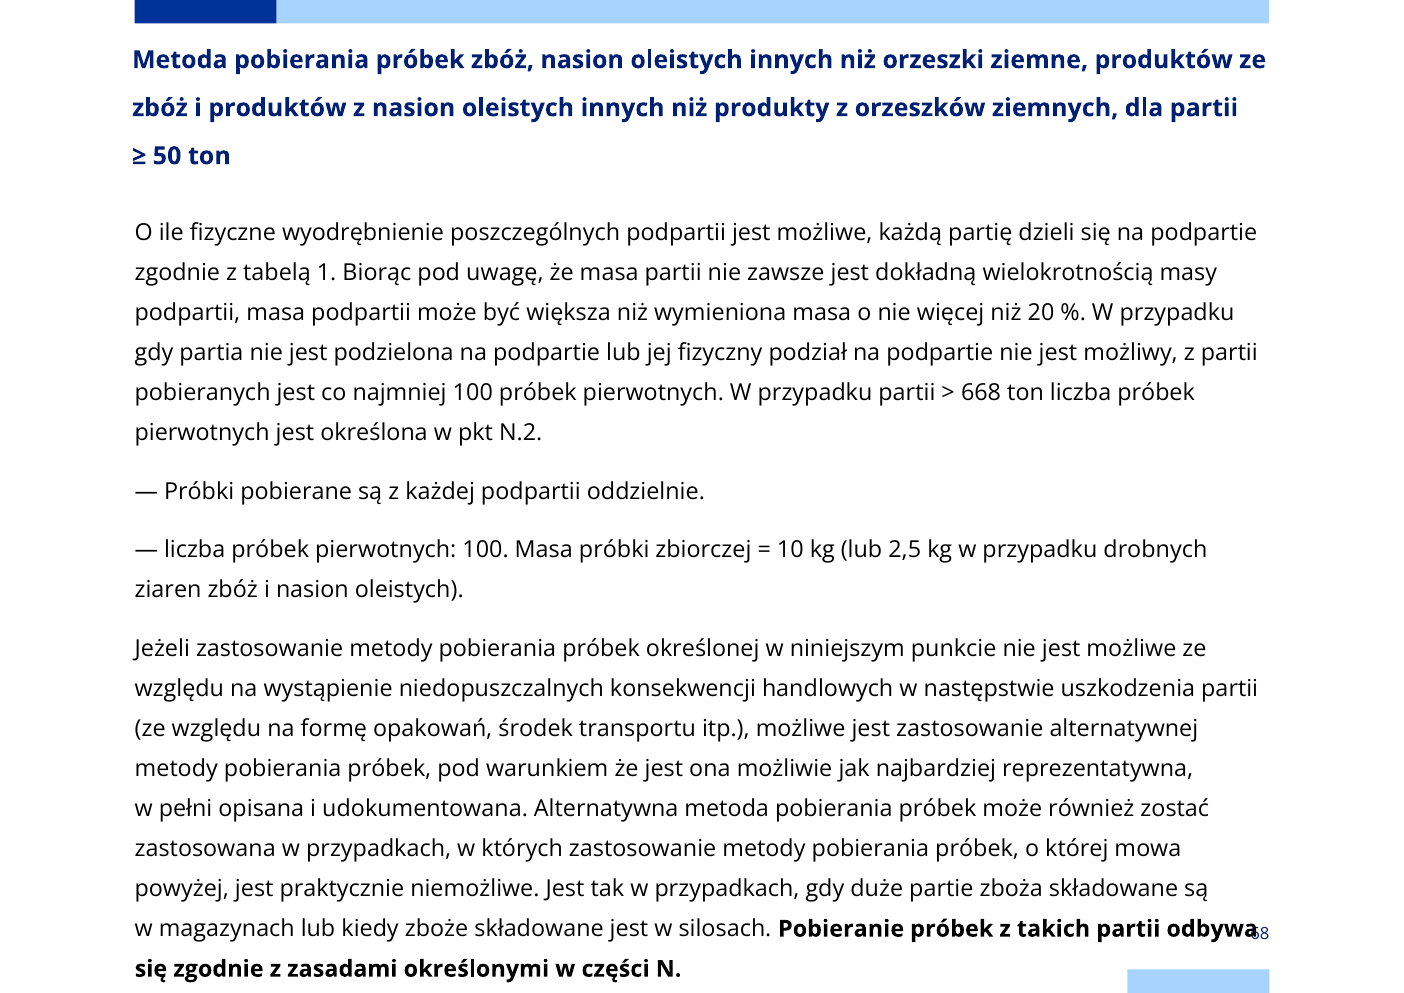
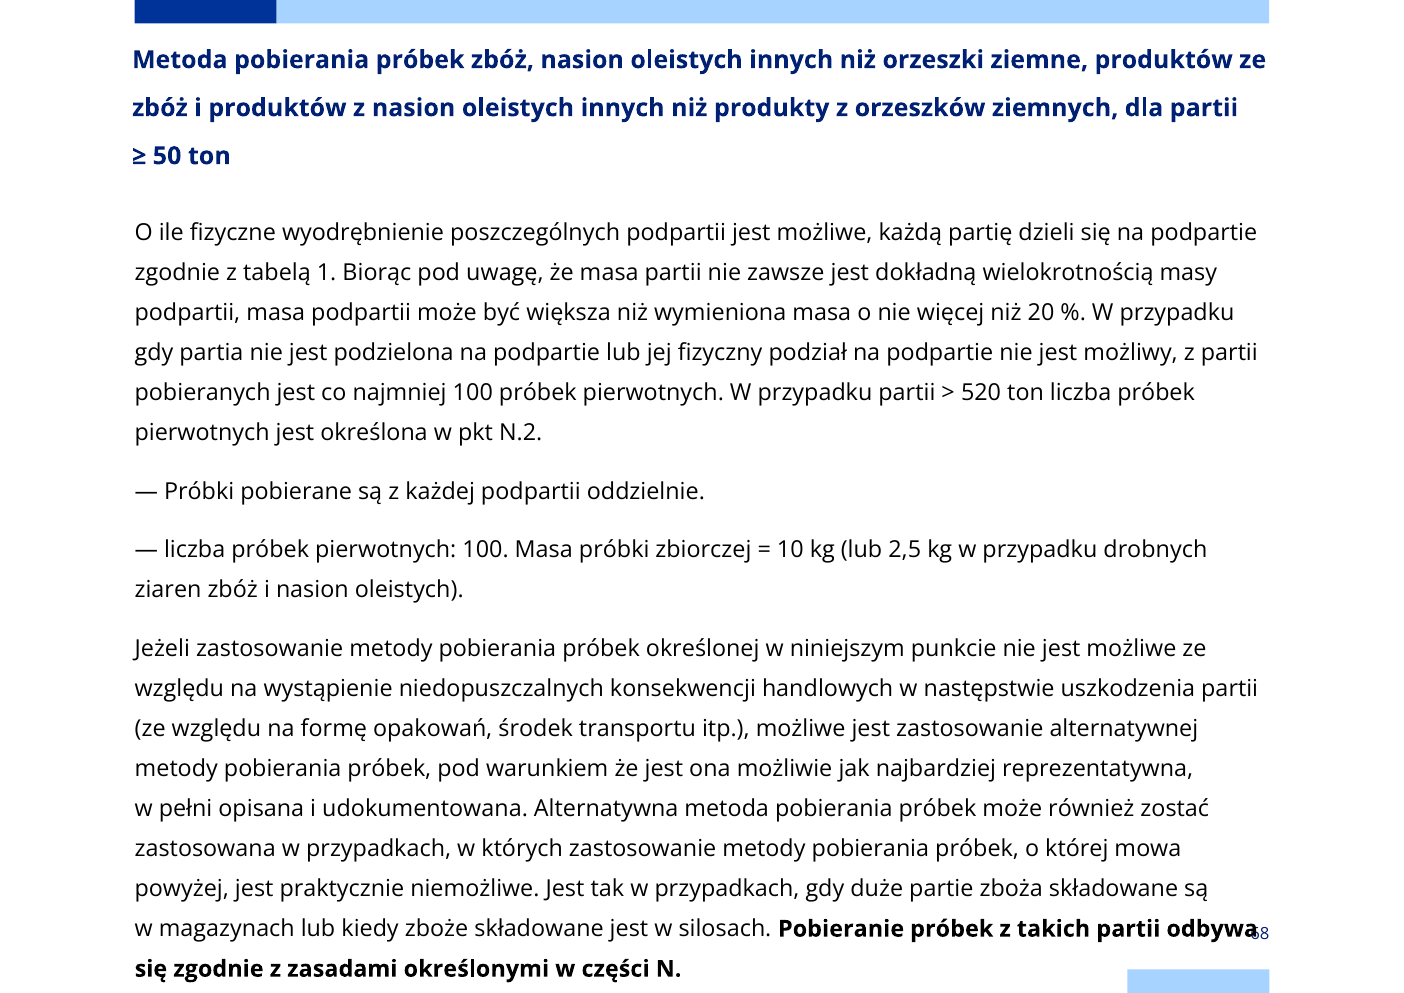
668: 668 -> 520
